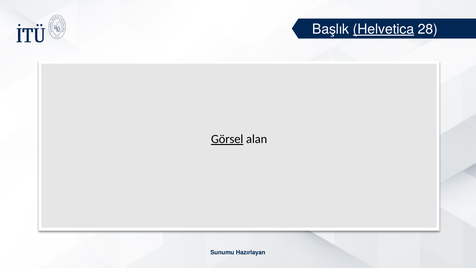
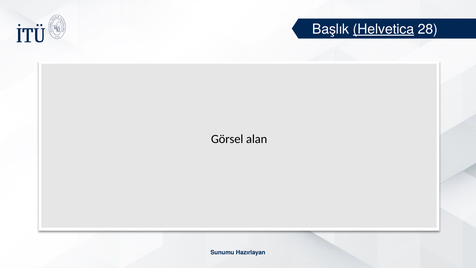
Görsel underline: present -> none
